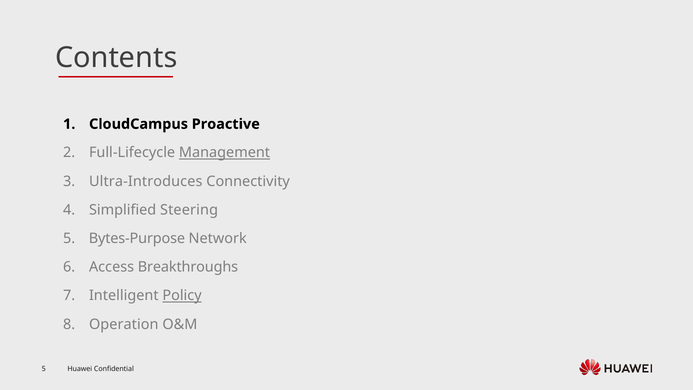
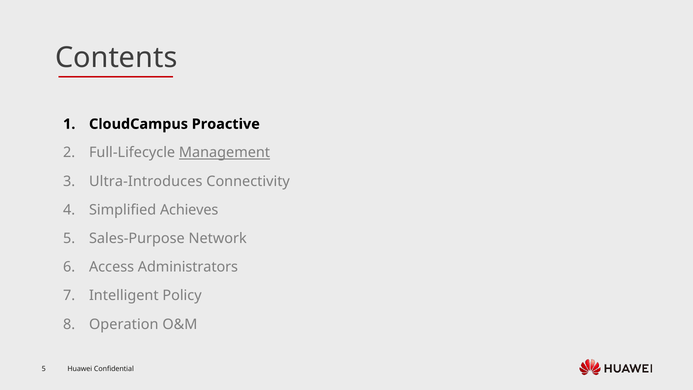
Steering: Steering -> Achieves
Bytes-Purpose: Bytes-Purpose -> Sales-Purpose
Breakthroughs: Breakthroughs -> Administrators
Policy underline: present -> none
